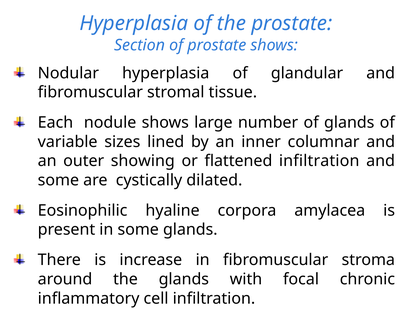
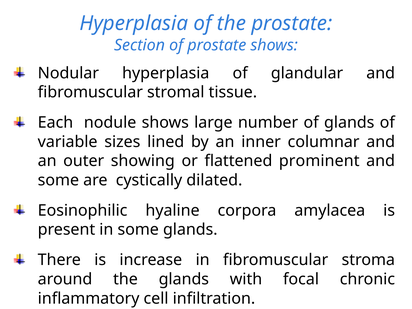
flattened infiltration: infiltration -> prominent
